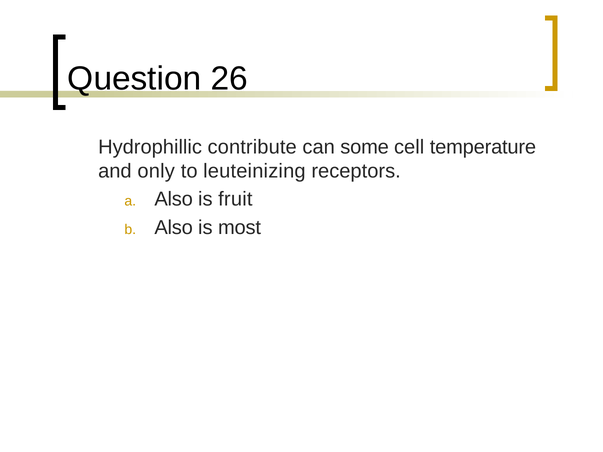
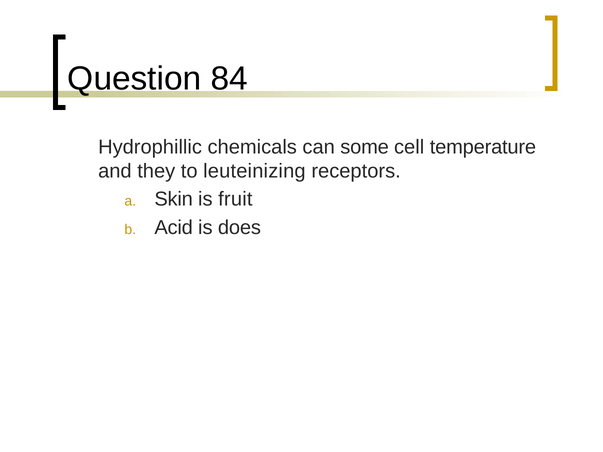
26: 26 -> 84
contribute: contribute -> chemicals
only: only -> they
Also at (174, 199): Also -> Skin
Also at (174, 228): Also -> Acid
most: most -> does
